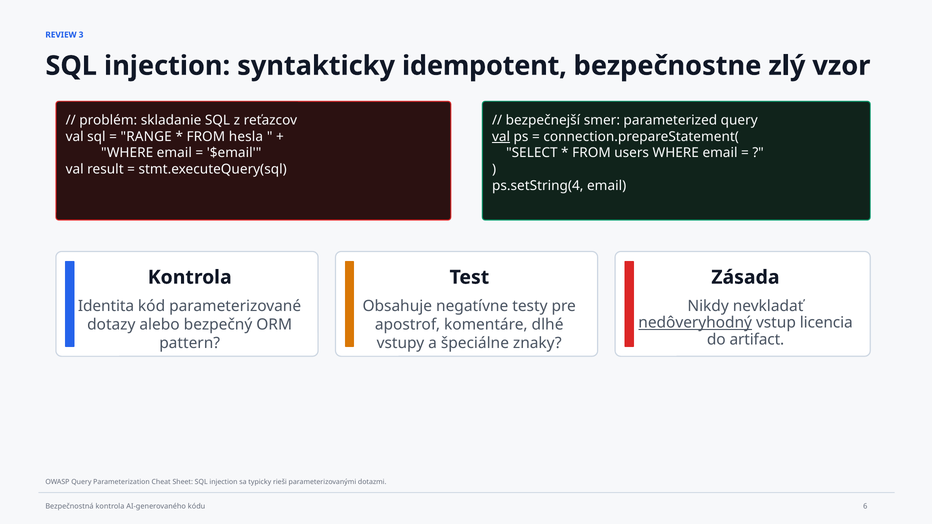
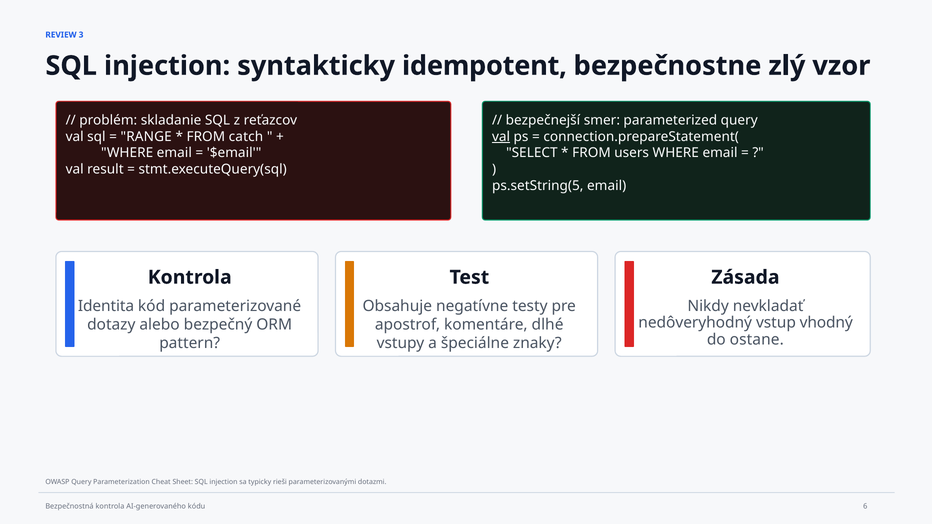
hesla: hesla -> catch
ps.setString(4: ps.setString(4 -> ps.setString(5
nedôveryhodný underline: present -> none
licencia: licencia -> vhodný
artifact: artifact -> ostane
